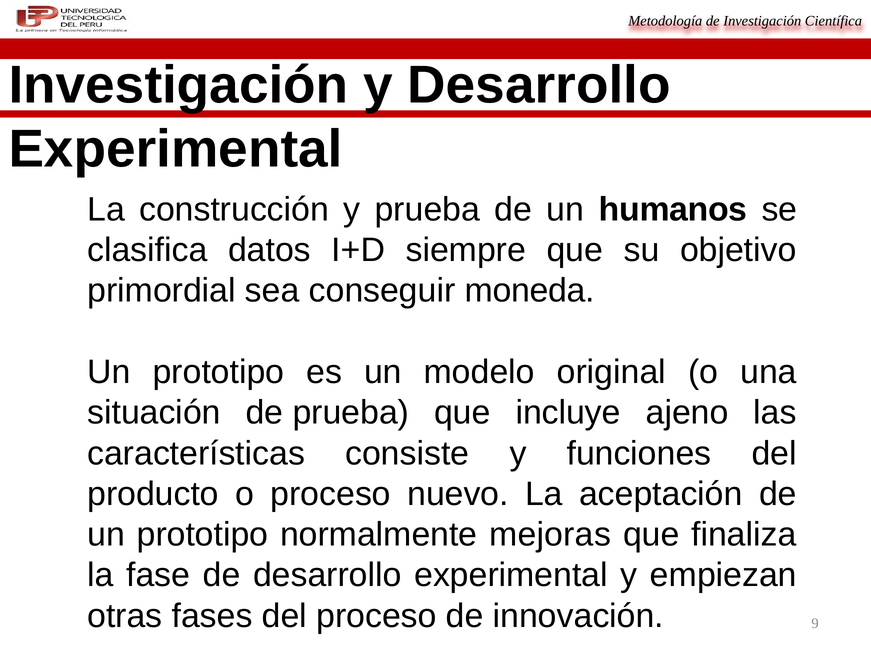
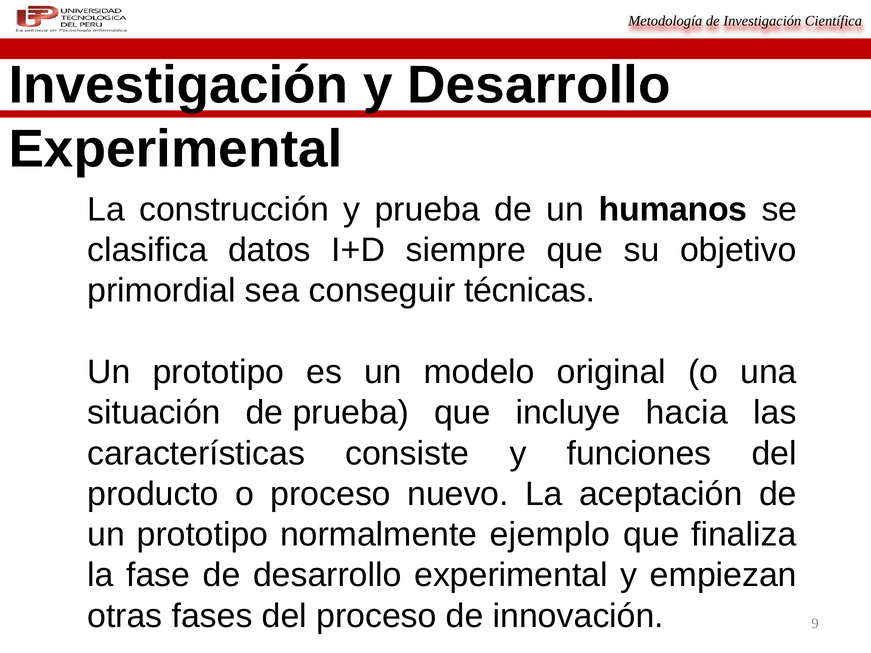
moneda: moneda -> técnicas
ajeno: ajeno -> hacia
mejoras: mejoras -> ejemplo
